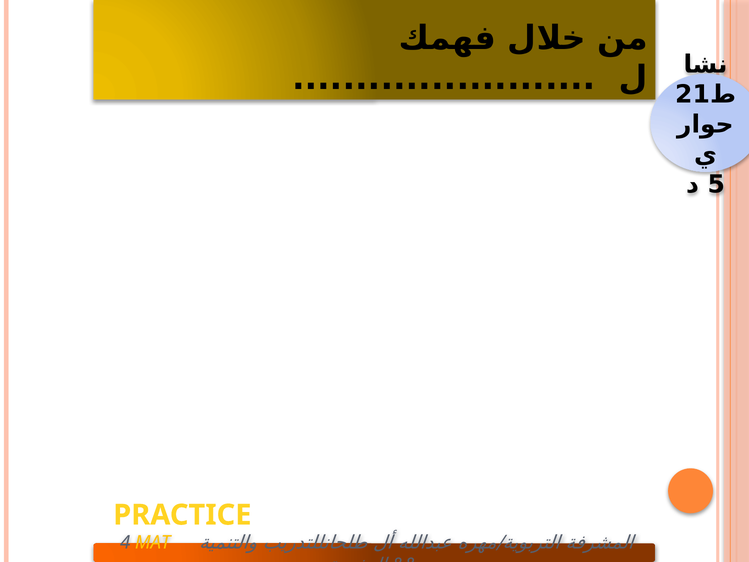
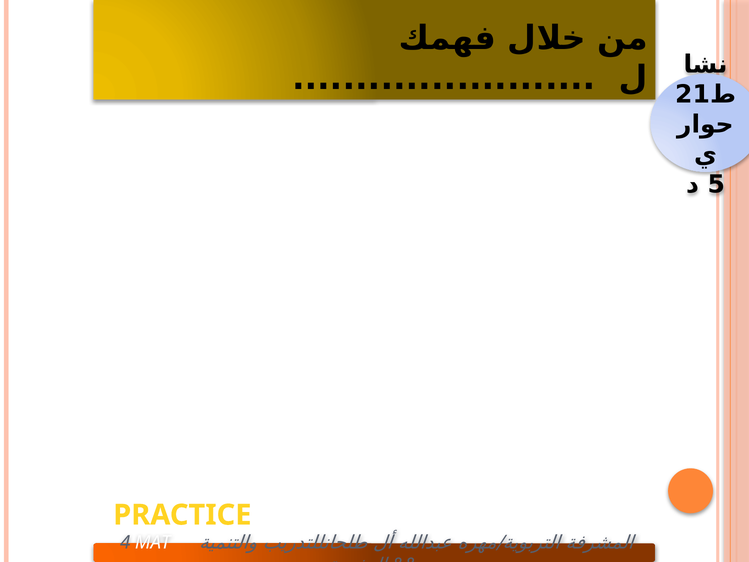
MAT colour: yellow -> white
